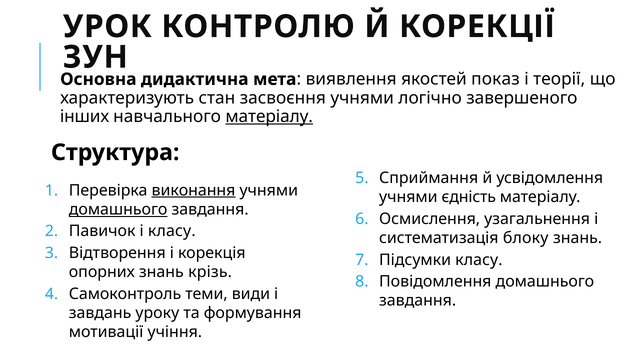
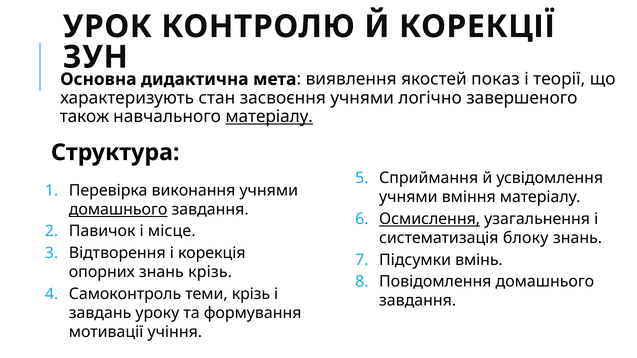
інших: інших -> також
виконання underline: present -> none
єдність: єдність -> вміння
Осмислення underline: none -> present
і класу: класу -> місце
Підсумки класу: класу -> вмінь
теми види: види -> крізь
